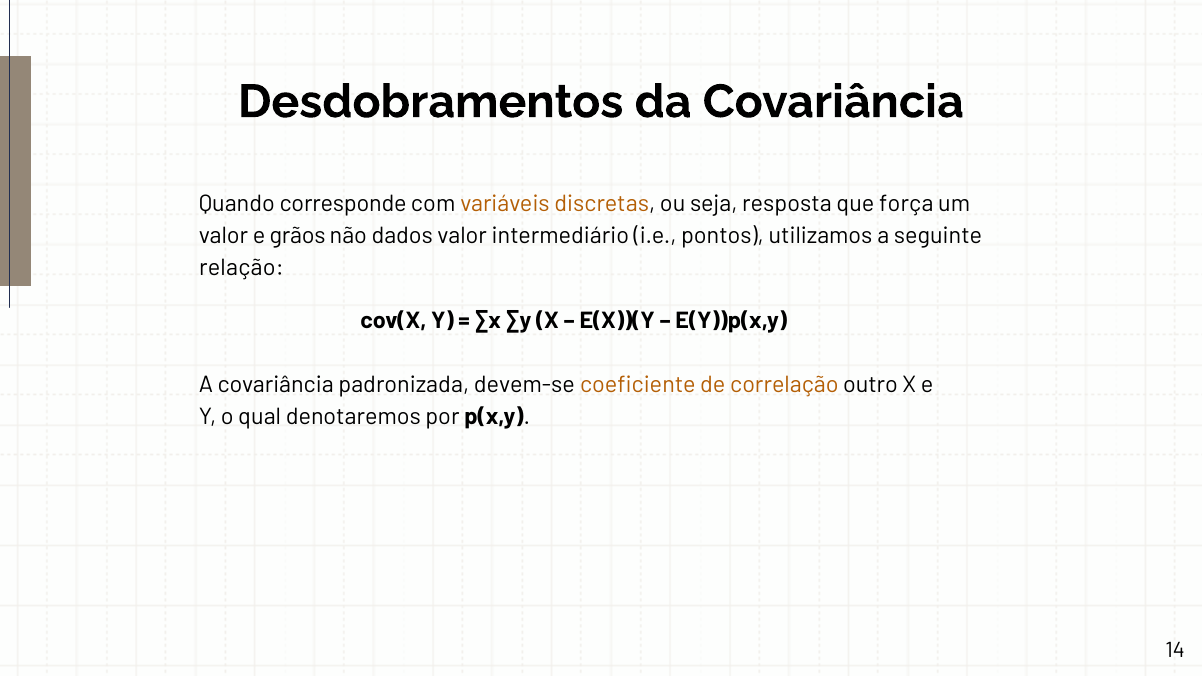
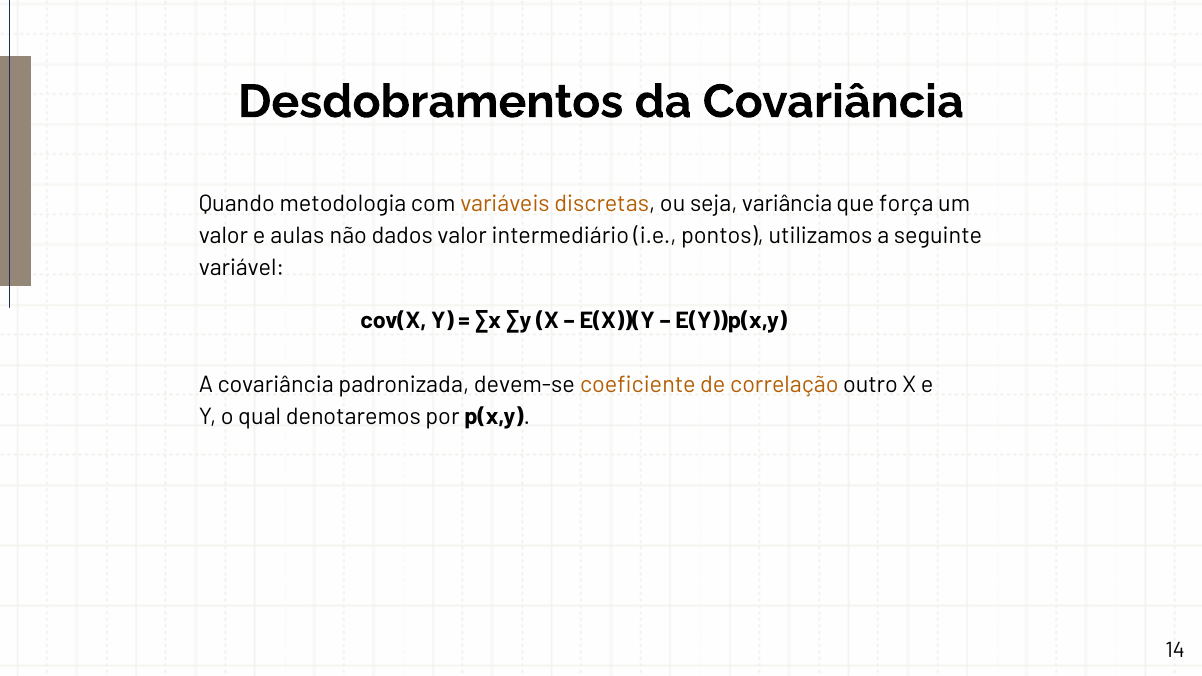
corresponde: corresponde -> metodologia
resposta: resposta -> variância
grãos: grãos -> aulas
relação: relação -> variável
